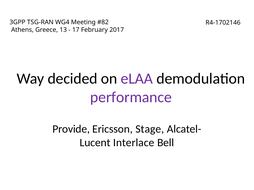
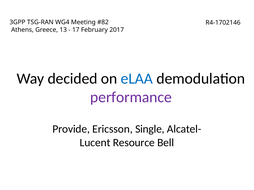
eLAA colour: purple -> blue
Stage: Stage -> Single
Interlace: Interlace -> Resource
